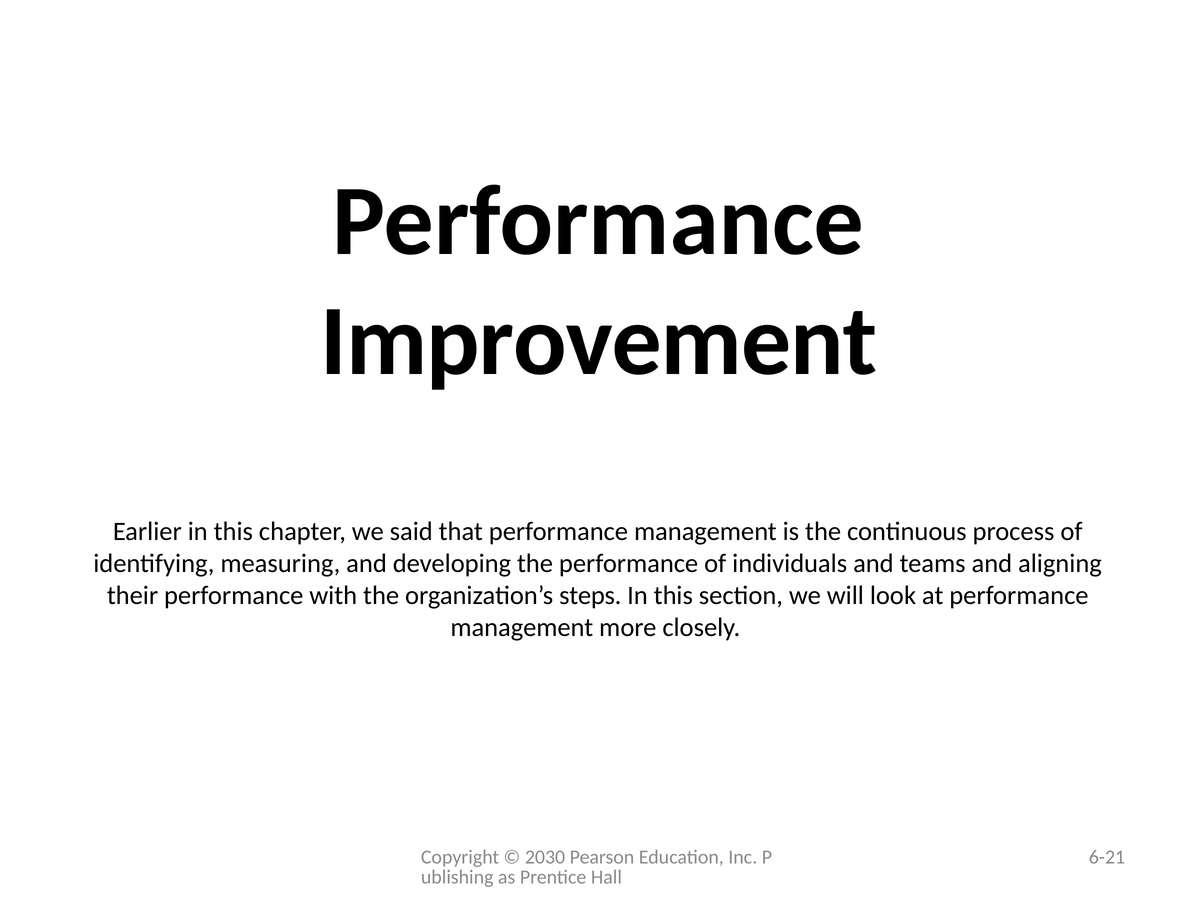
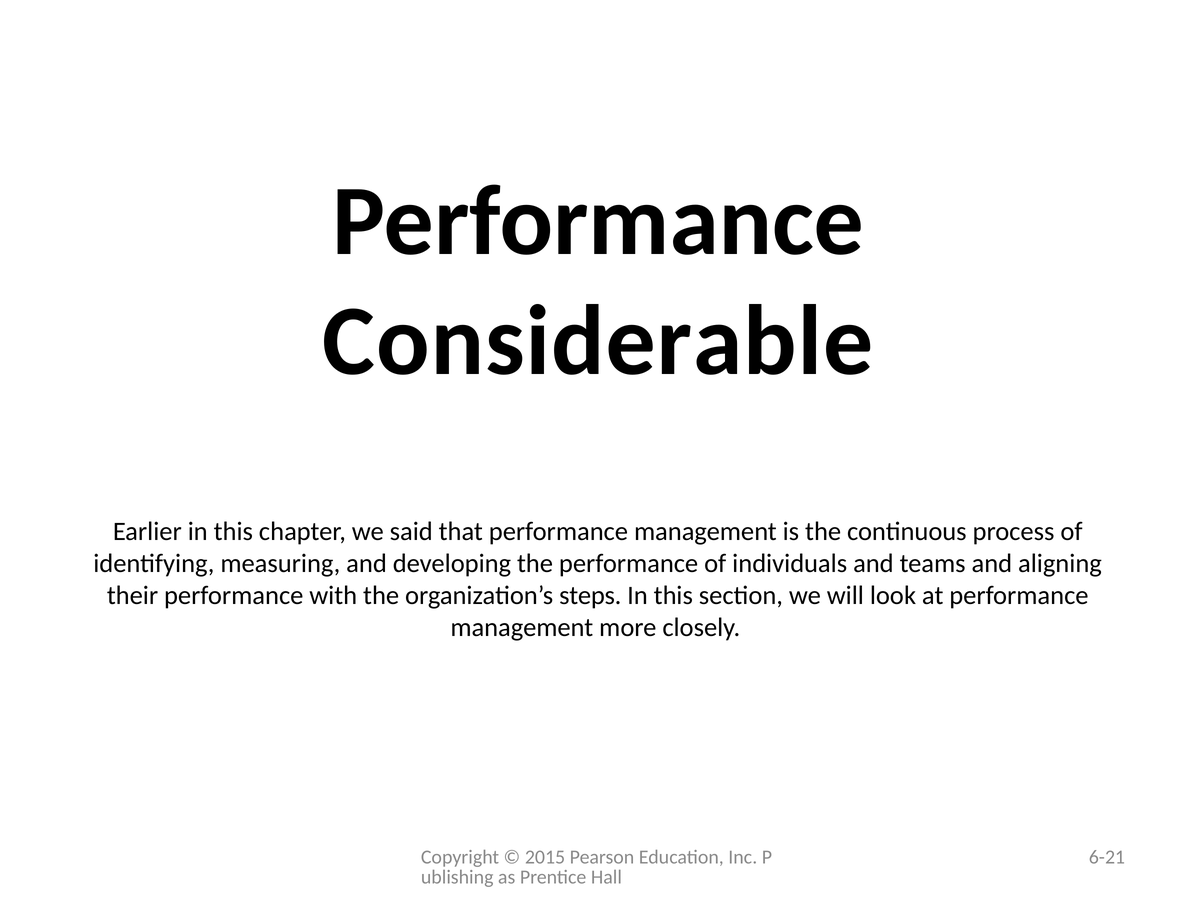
Improvement: Improvement -> Considerable
2030: 2030 -> 2015
